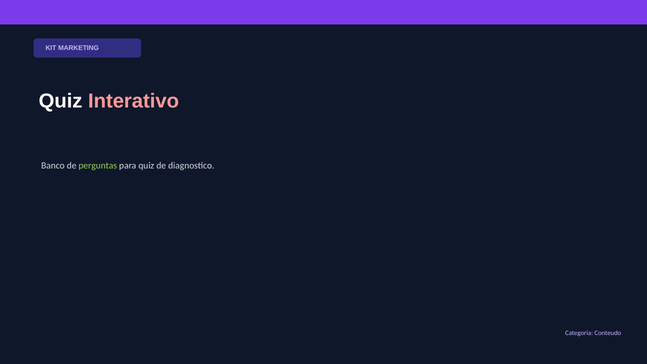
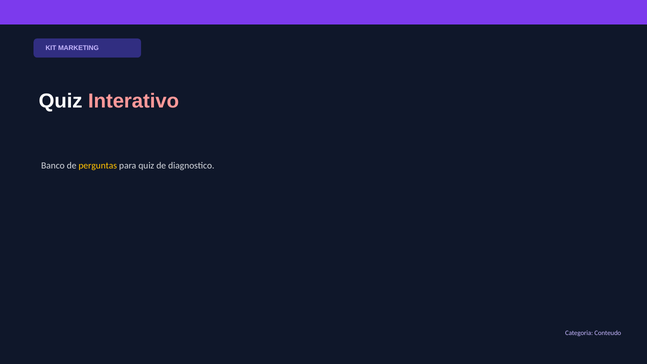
perguntas colour: light green -> yellow
